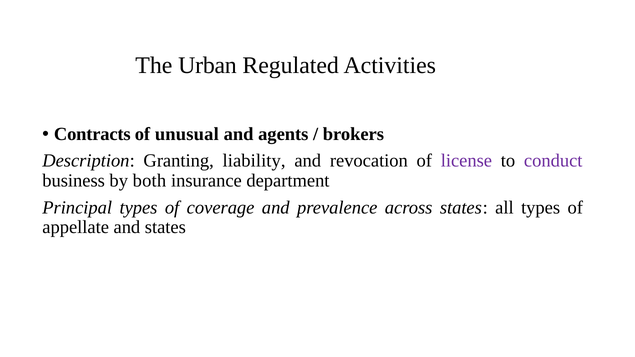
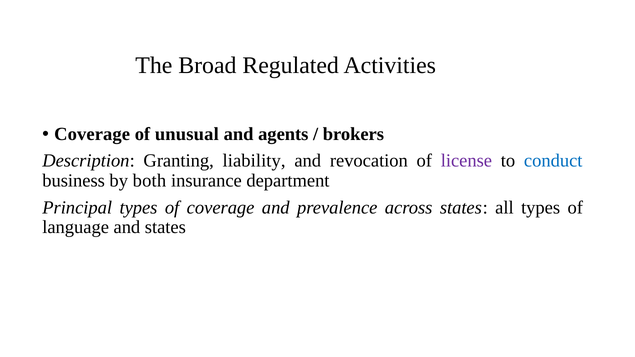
Urban: Urban -> Broad
Contracts at (92, 134): Contracts -> Coverage
conduct colour: purple -> blue
appellate: appellate -> language
